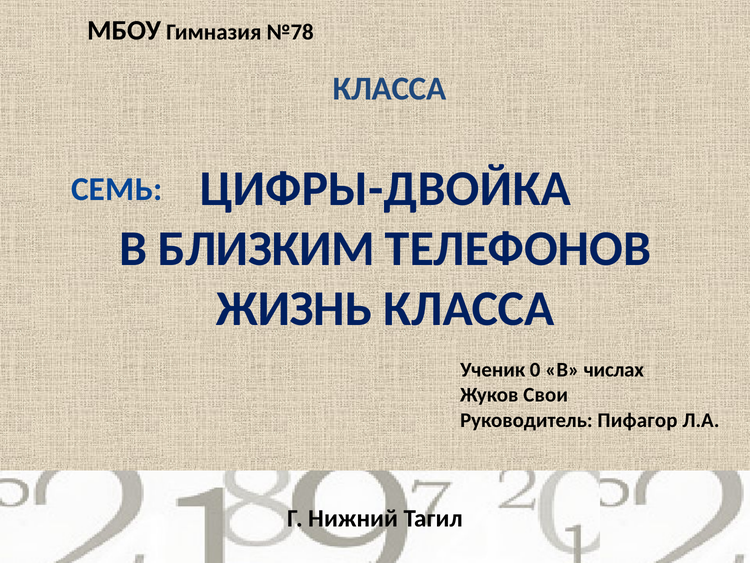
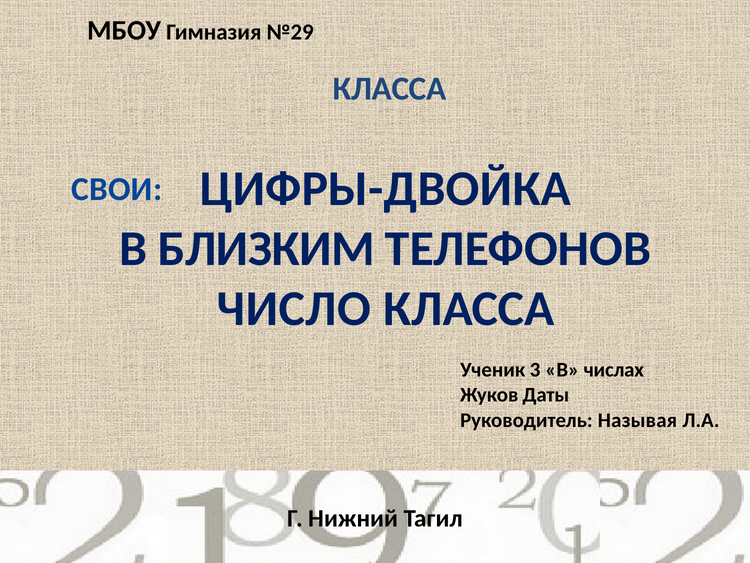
№78: №78 -> №29
СЕМЬ: СЕМЬ -> СВОИ
ЖИЗНЬ: ЖИЗНЬ -> ЧИСЛО
0: 0 -> 3
Свои: Свои -> Даты
Пифагор: Пифагор -> Называя
